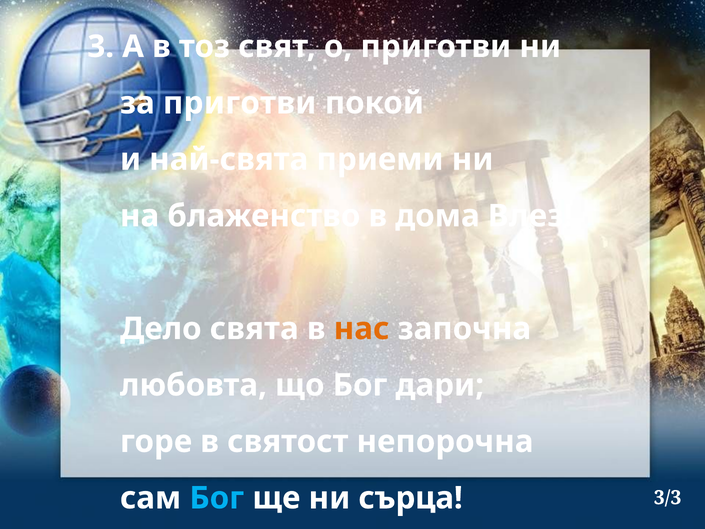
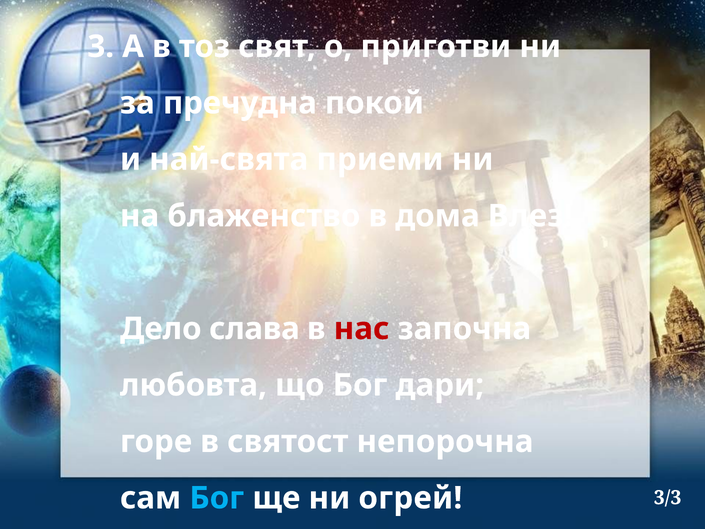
за приготви: приготви -> пречудна
свята: свята -> слава
нас colour: orange -> red
сърца: сърца -> огрей
